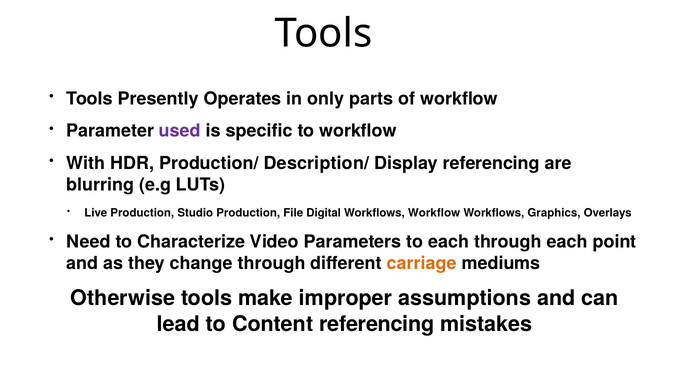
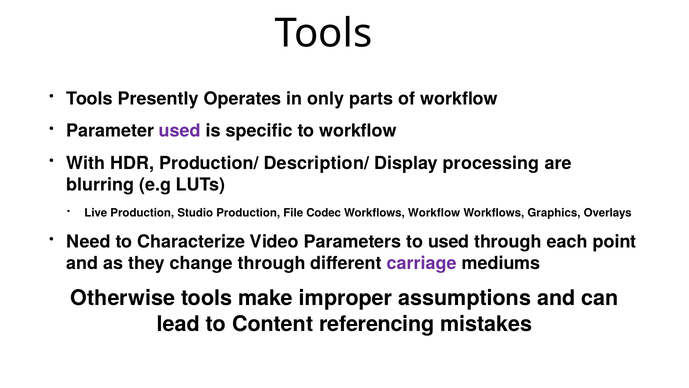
Display referencing: referencing -> processing
Digital: Digital -> Codec
to each: each -> used
carriage colour: orange -> purple
